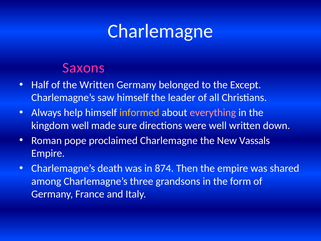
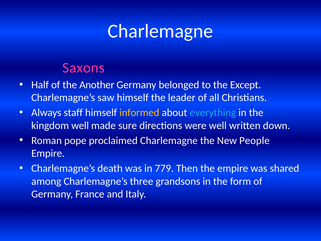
the Written: Written -> Another
help: help -> staff
everything colour: pink -> light blue
Vassals: Vassals -> People
874: 874 -> 779
